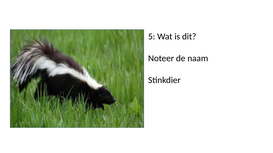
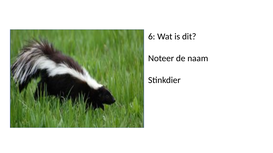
5: 5 -> 6
